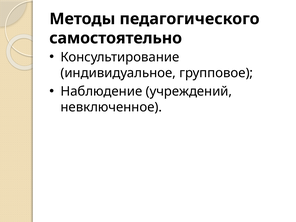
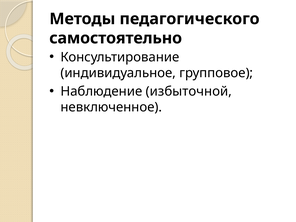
учреждений: учреждений -> избыточной
